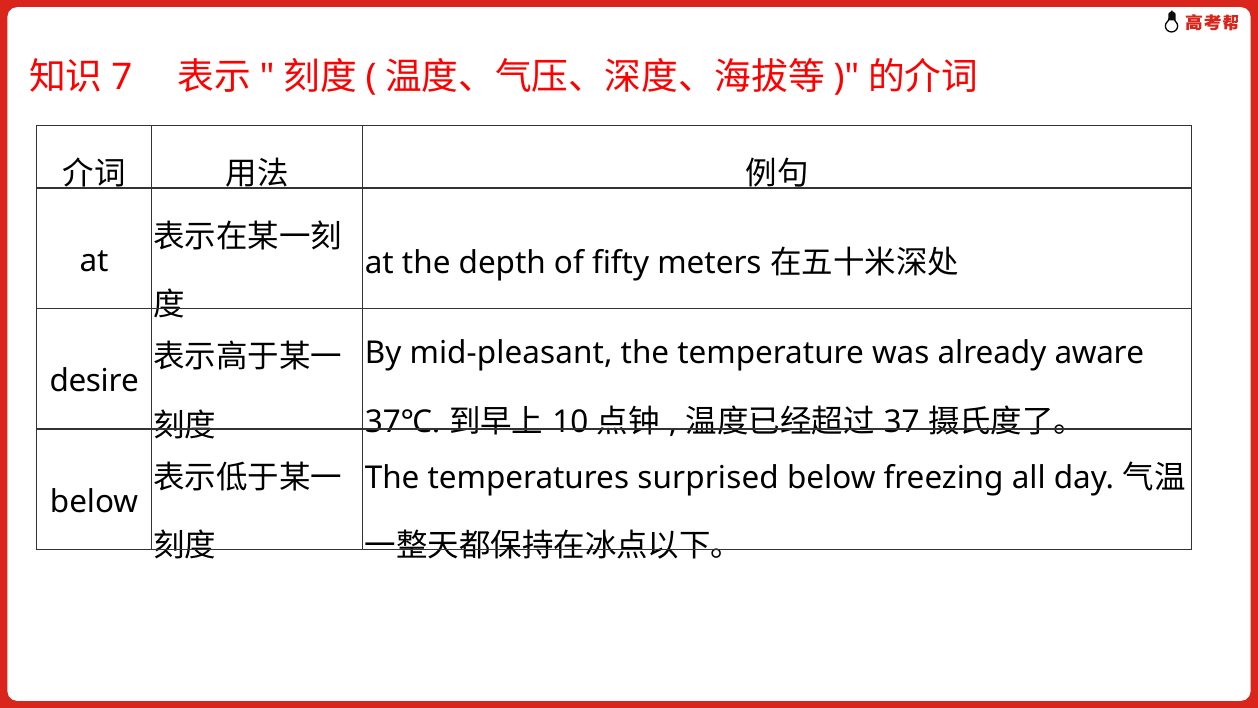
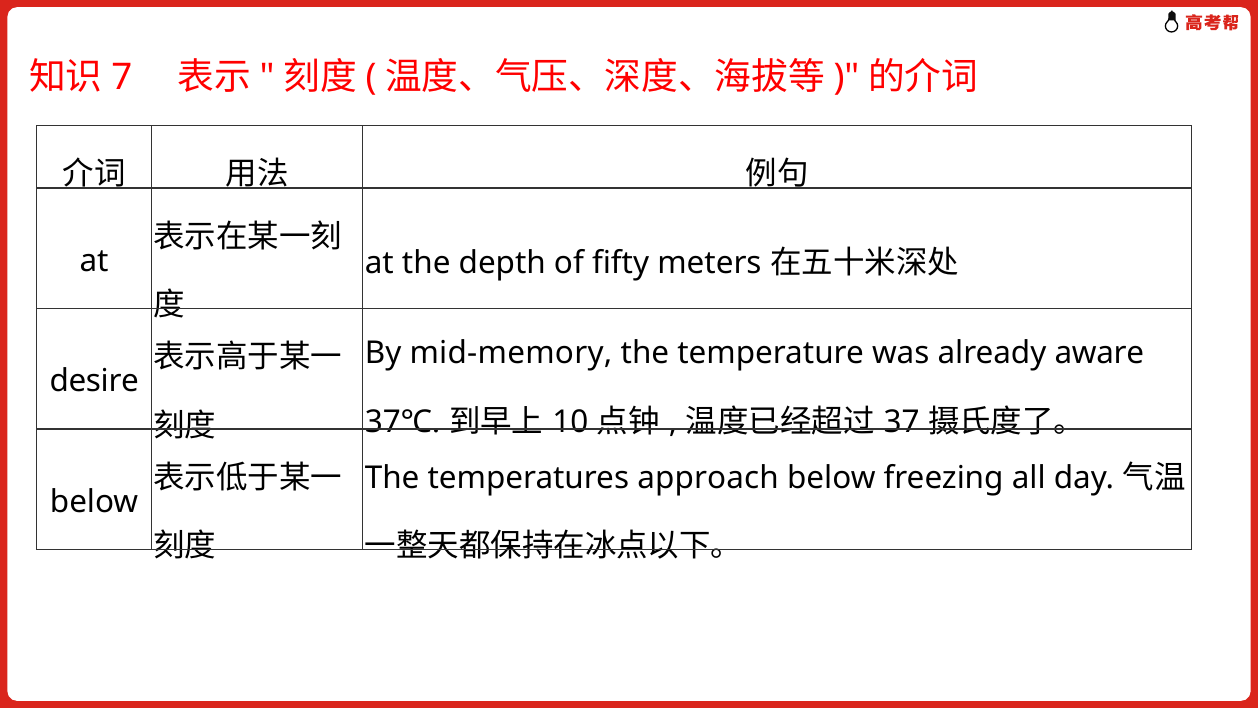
mid-pleasant: mid-pleasant -> mid-memory
surprised: surprised -> approach
